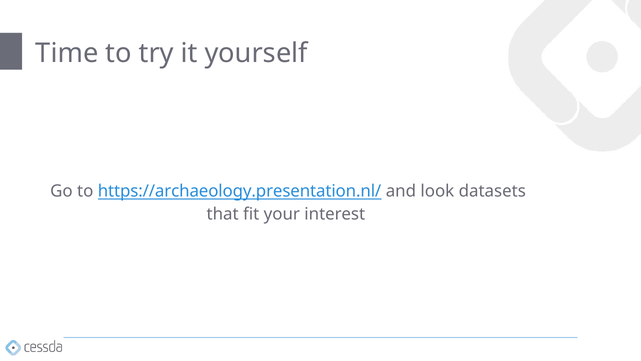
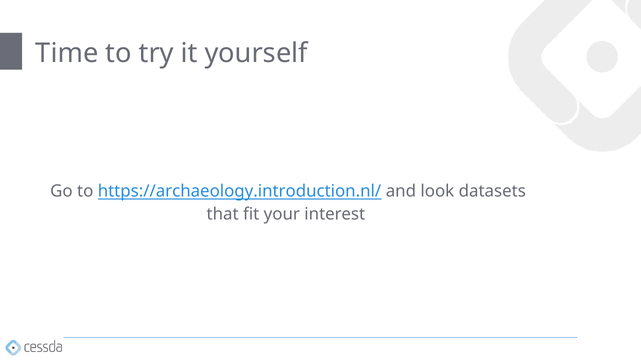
https://archaeology.presentation.nl/: https://archaeology.presentation.nl/ -> https://archaeology.introduction.nl/
